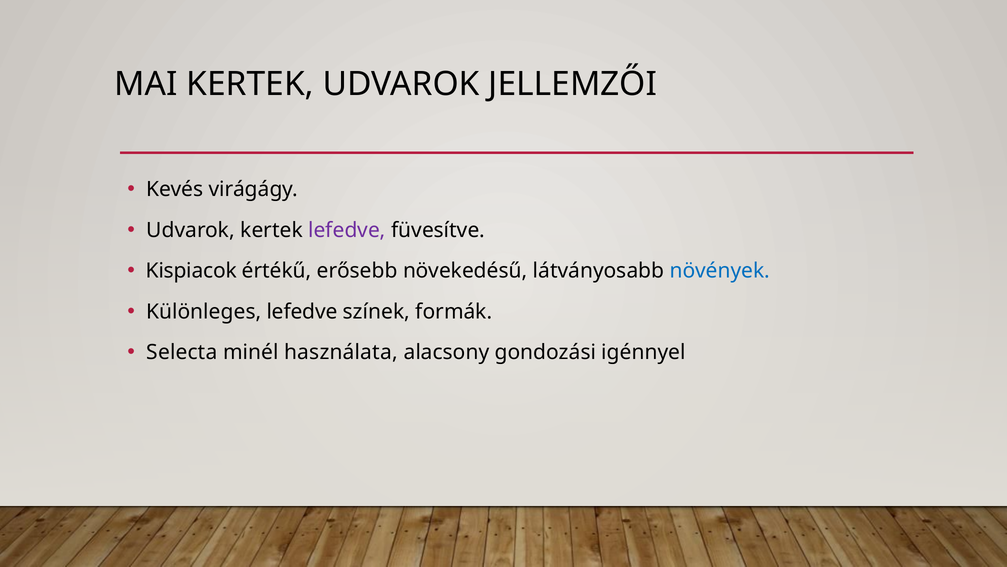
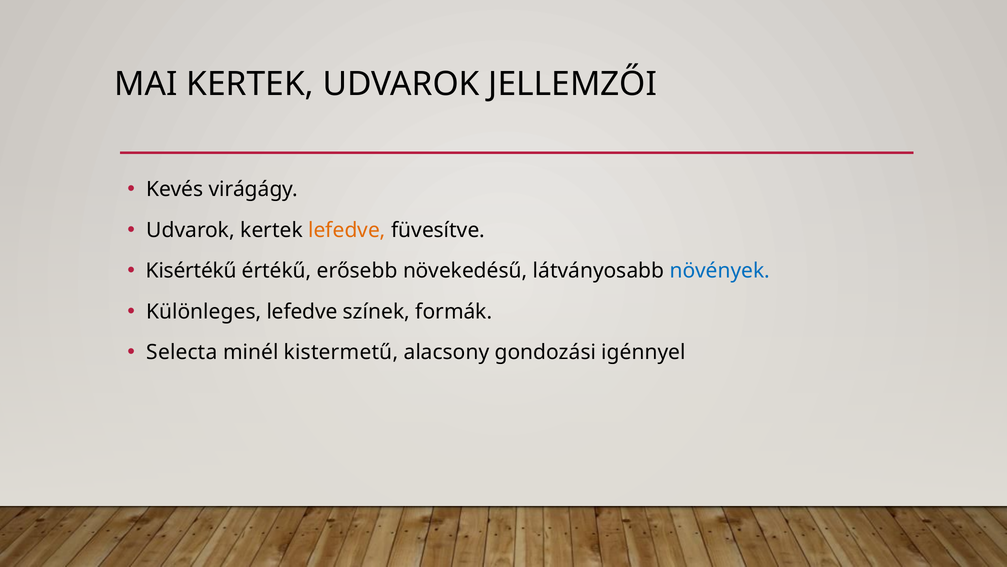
lefedve at (347, 230) colour: purple -> orange
Kispiacok: Kispiacok -> Kisértékű
használata: használata -> kistermetű
